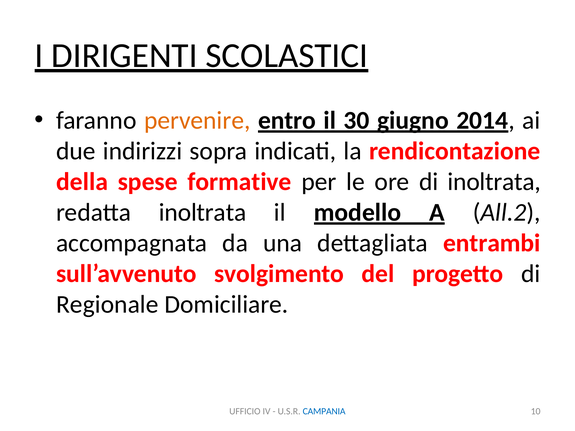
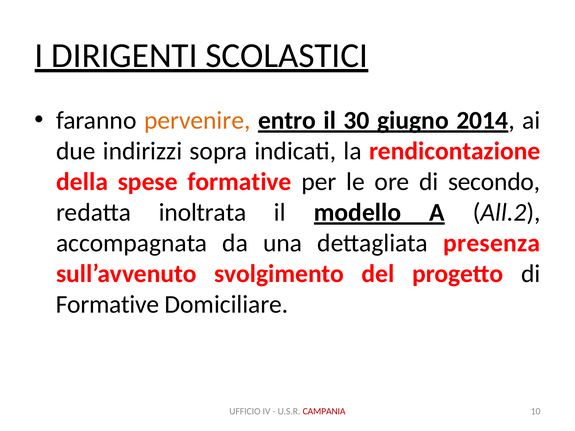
di inoltrata: inoltrata -> secondo
entrambi: entrambi -> presenza
Regionale at (107, 305): Regionale -> Formative
CAMPANIA colour: blue -> red
